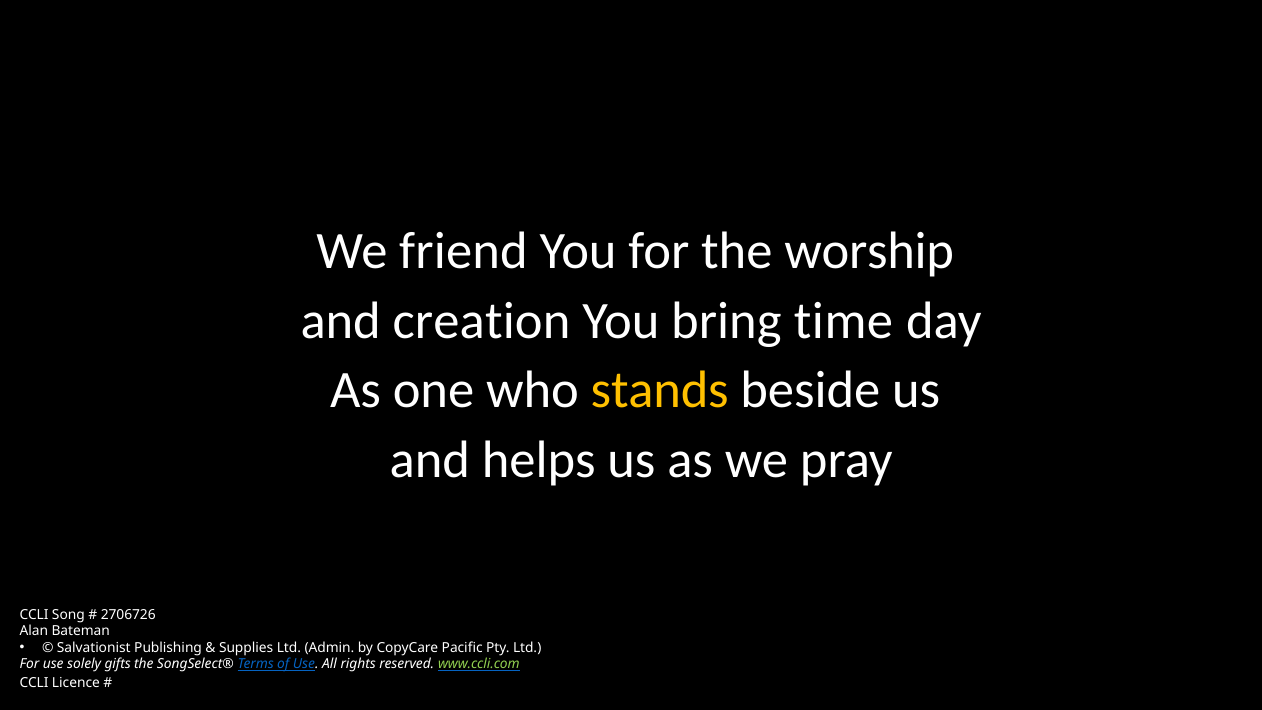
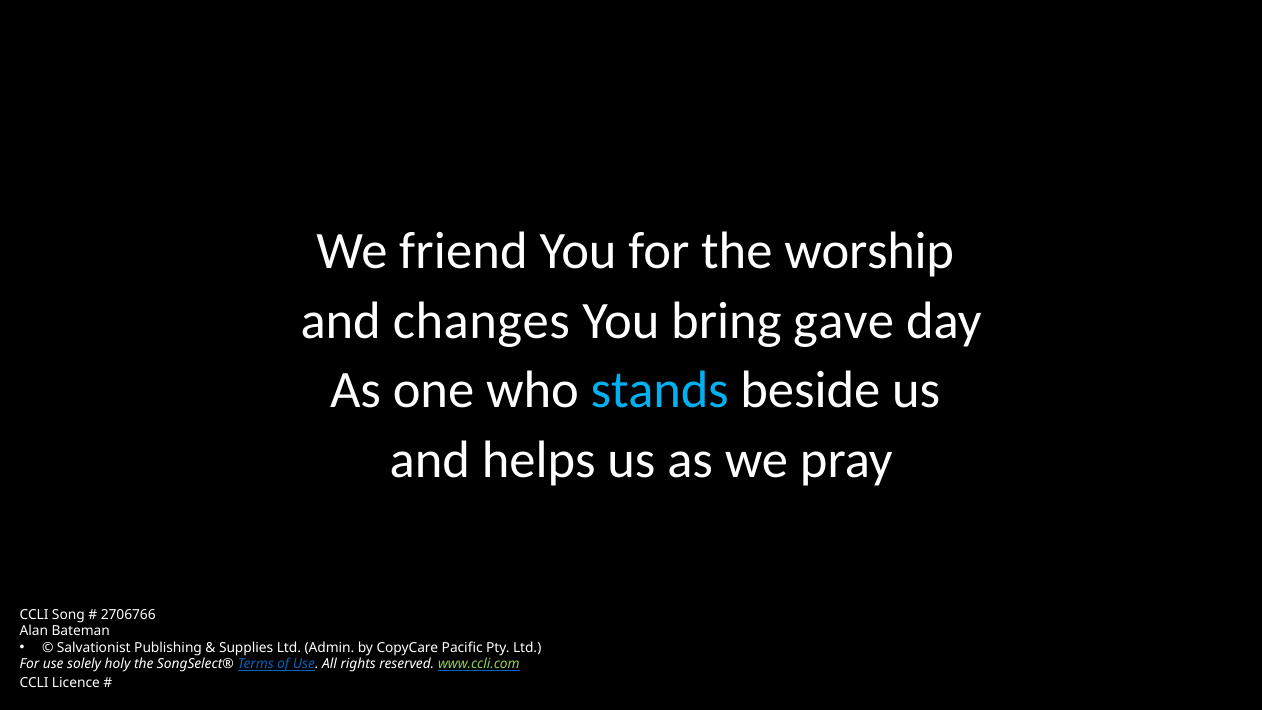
creation: creation -> changes
time: time -> gave
stands colour: yellow -> light blue
2706726: 2706726 -> 2706766
gifts: gifts -> holy
